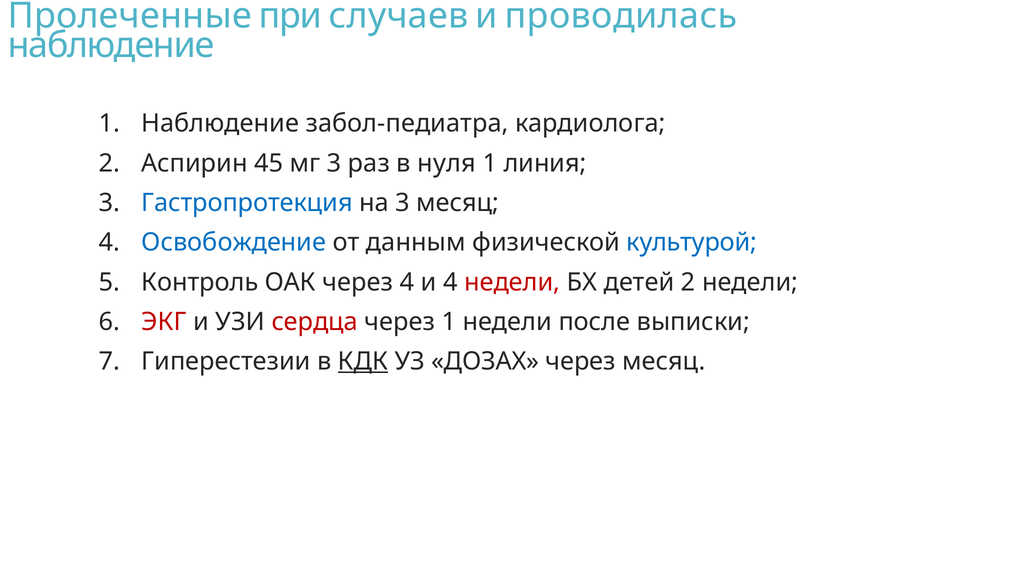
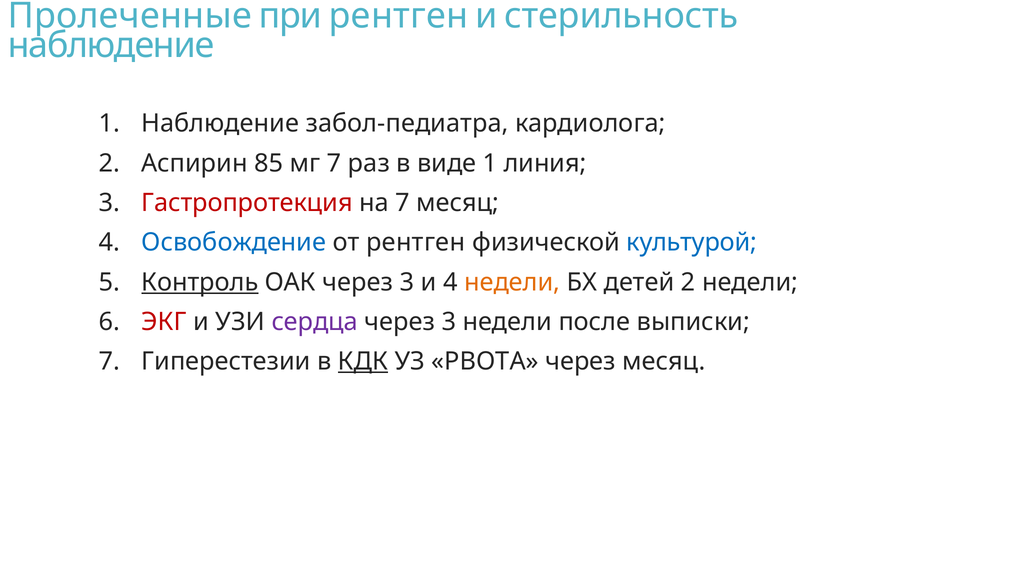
при случаев: случаев -> рентген
проводилась: проводилась -> стерильность
45: 45 -> 85
мг 3: 3 -> 7
нуля: нуля -> виде
Гастропротекция colour: blue -> red
на 3: 3 -> 7
от данным: данным -> рентген
Контроль underline: none -> present
ОАК через 4: 4 -> 3
недели at (512, 282) colour: red -> orange
сердца colour: red -> purple
1 at (449, 321): 1 -> 3
ДОЗАХ: ДОЗАХ -> РВОТА
